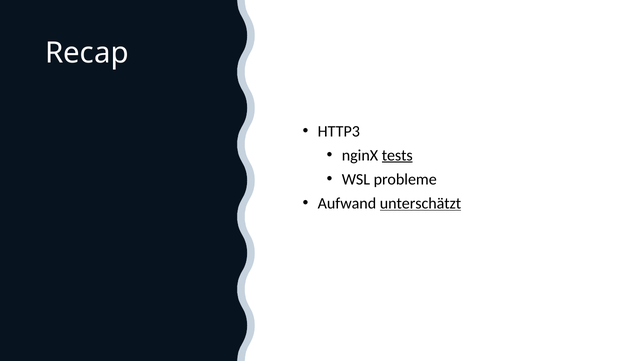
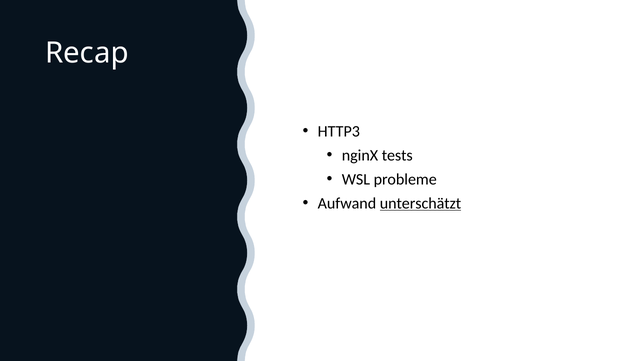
tests underline: present -> none
